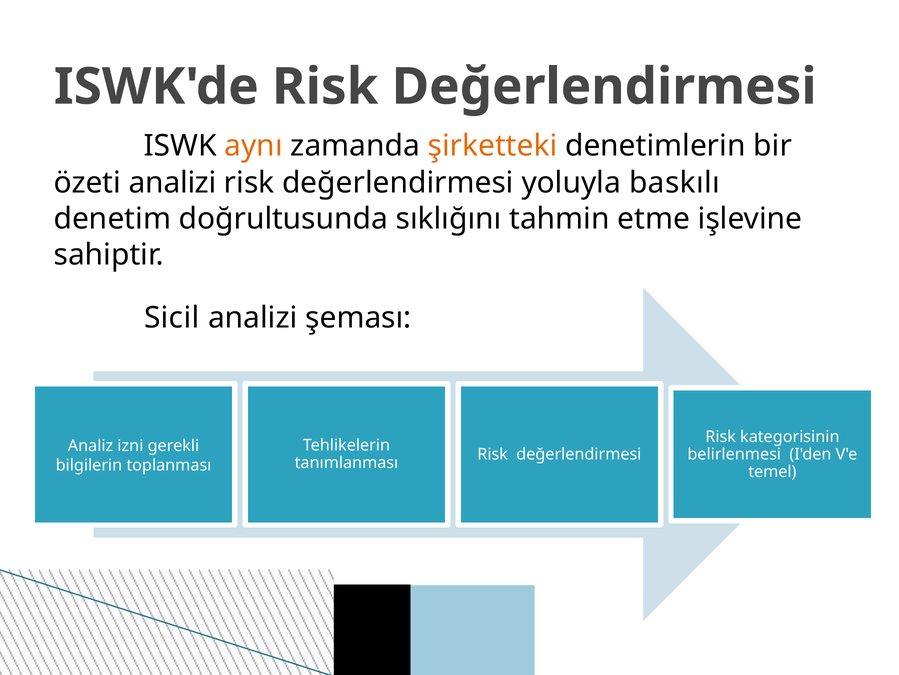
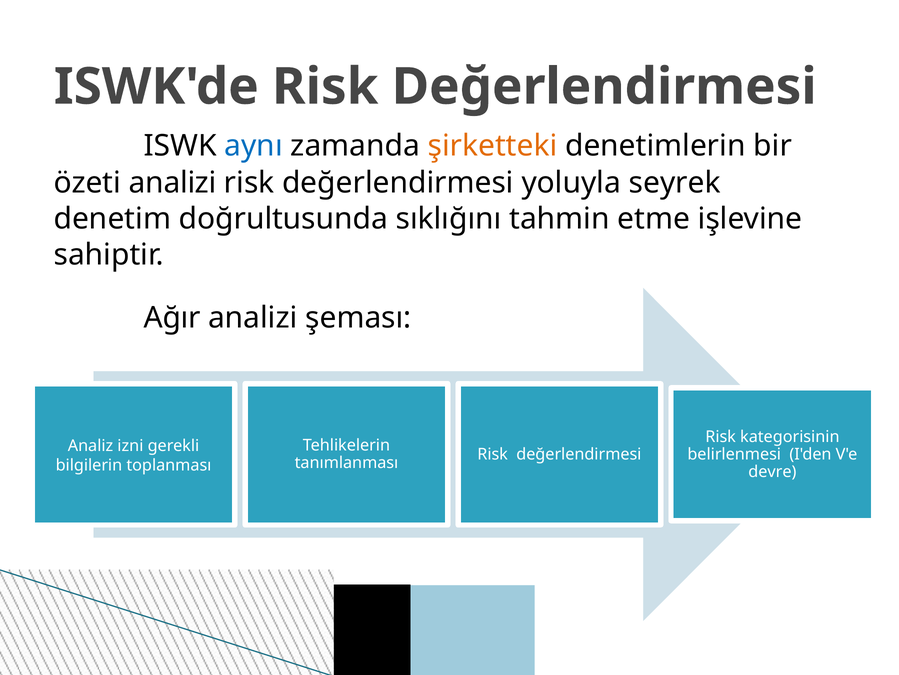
aynı colour: orange -> blue
baskılı: baskılı -> seyrek
Sicil: Sicil -> Ağır
temel: temel -> devre
